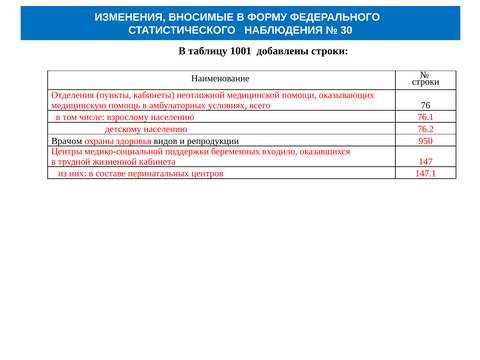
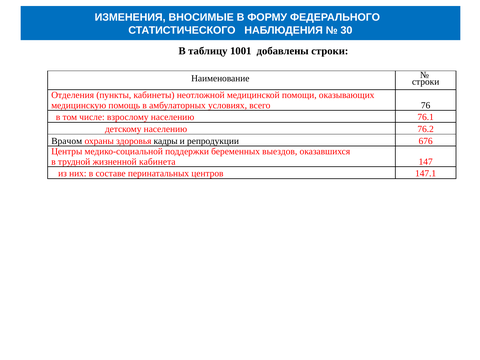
видов: видов -> кадры
950: 950 -> 676
входило: входило -> выездов
